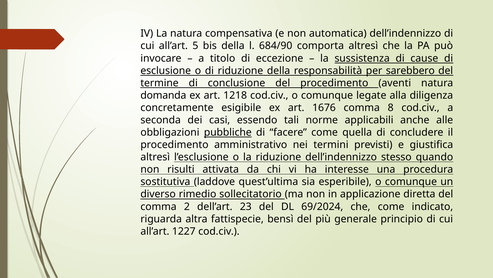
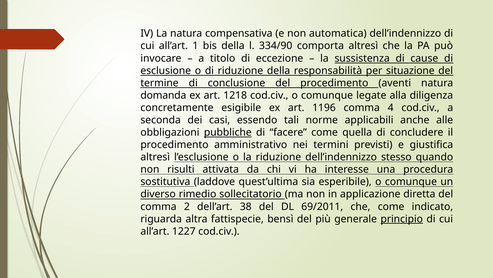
5: 5 -> 1
684/90: 684/90 -> 334/90
sarebbero: sarebbero -> situazione
1676: 1676 -> 1196
8: 8 -> 4
23: 23 -> 38
69/2024: 69/2024 -> 69/2011
principio underline: none -> present
